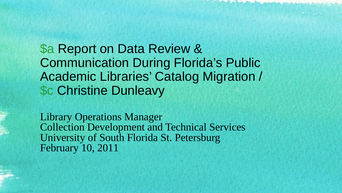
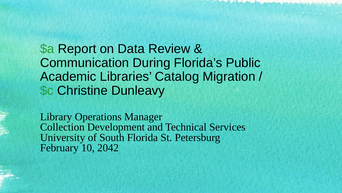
2011: 2011 -> 2042
